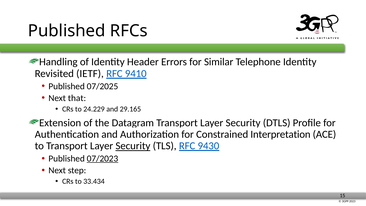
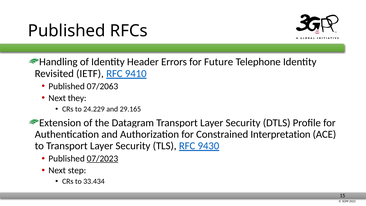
Similar: Similar -> Future
07/2025: 07/2025 -> 07/2063
that: that -> they
Security at (133, 146) underline: present -> none
